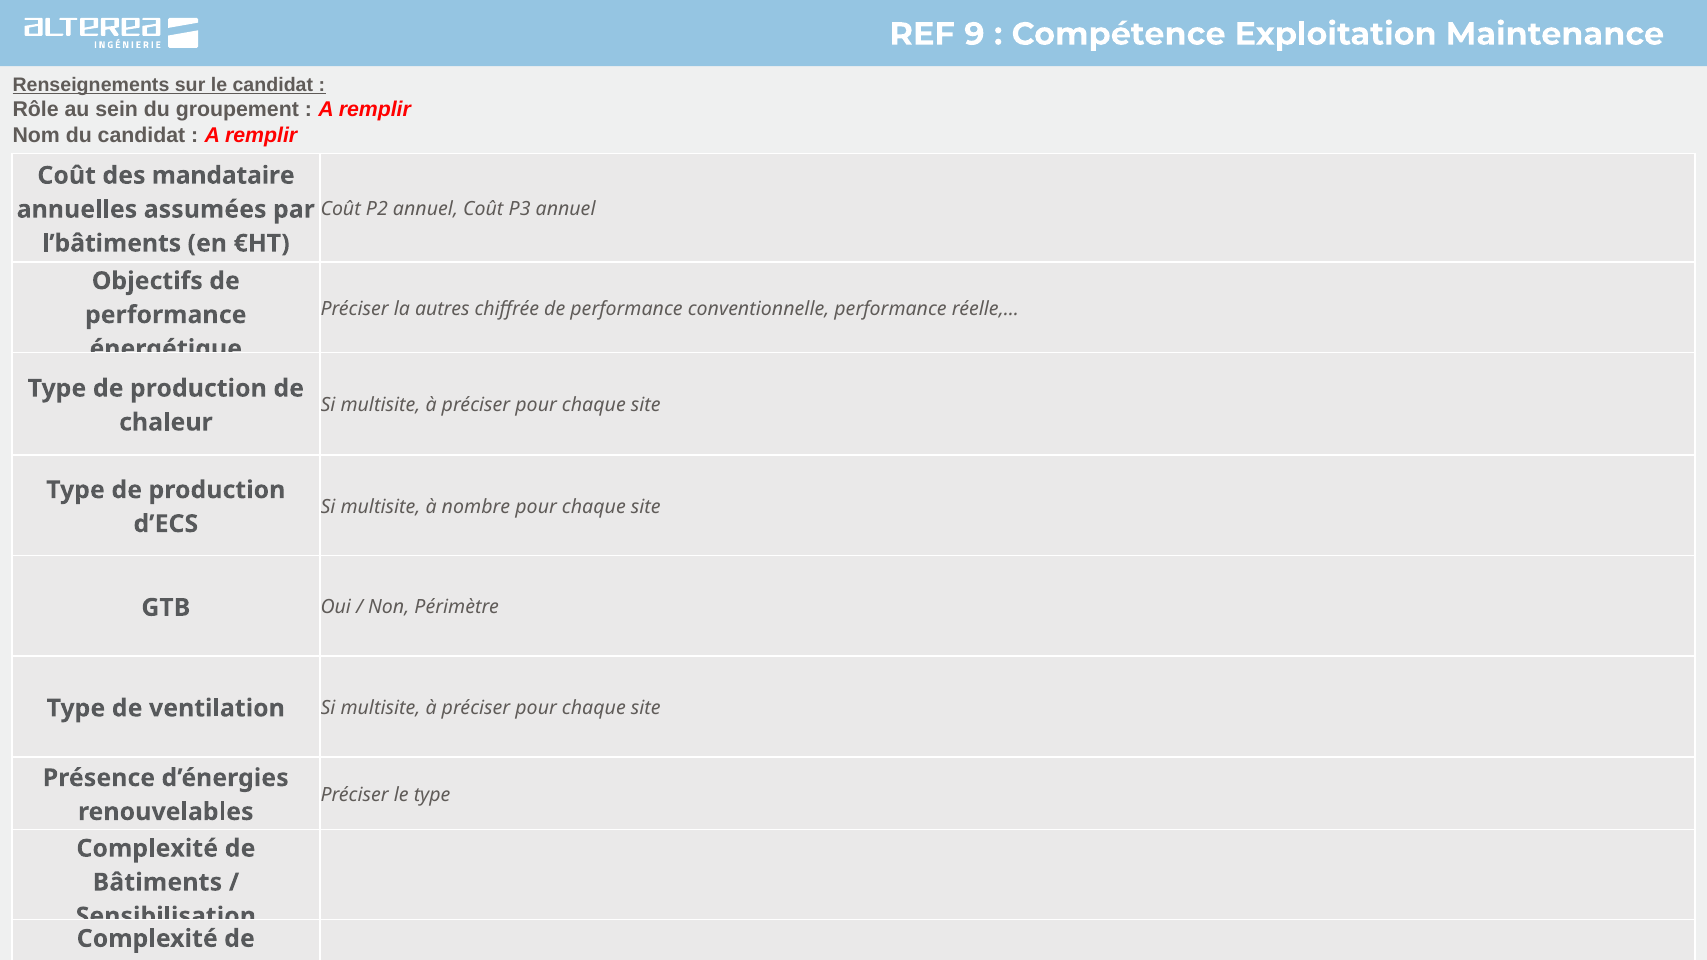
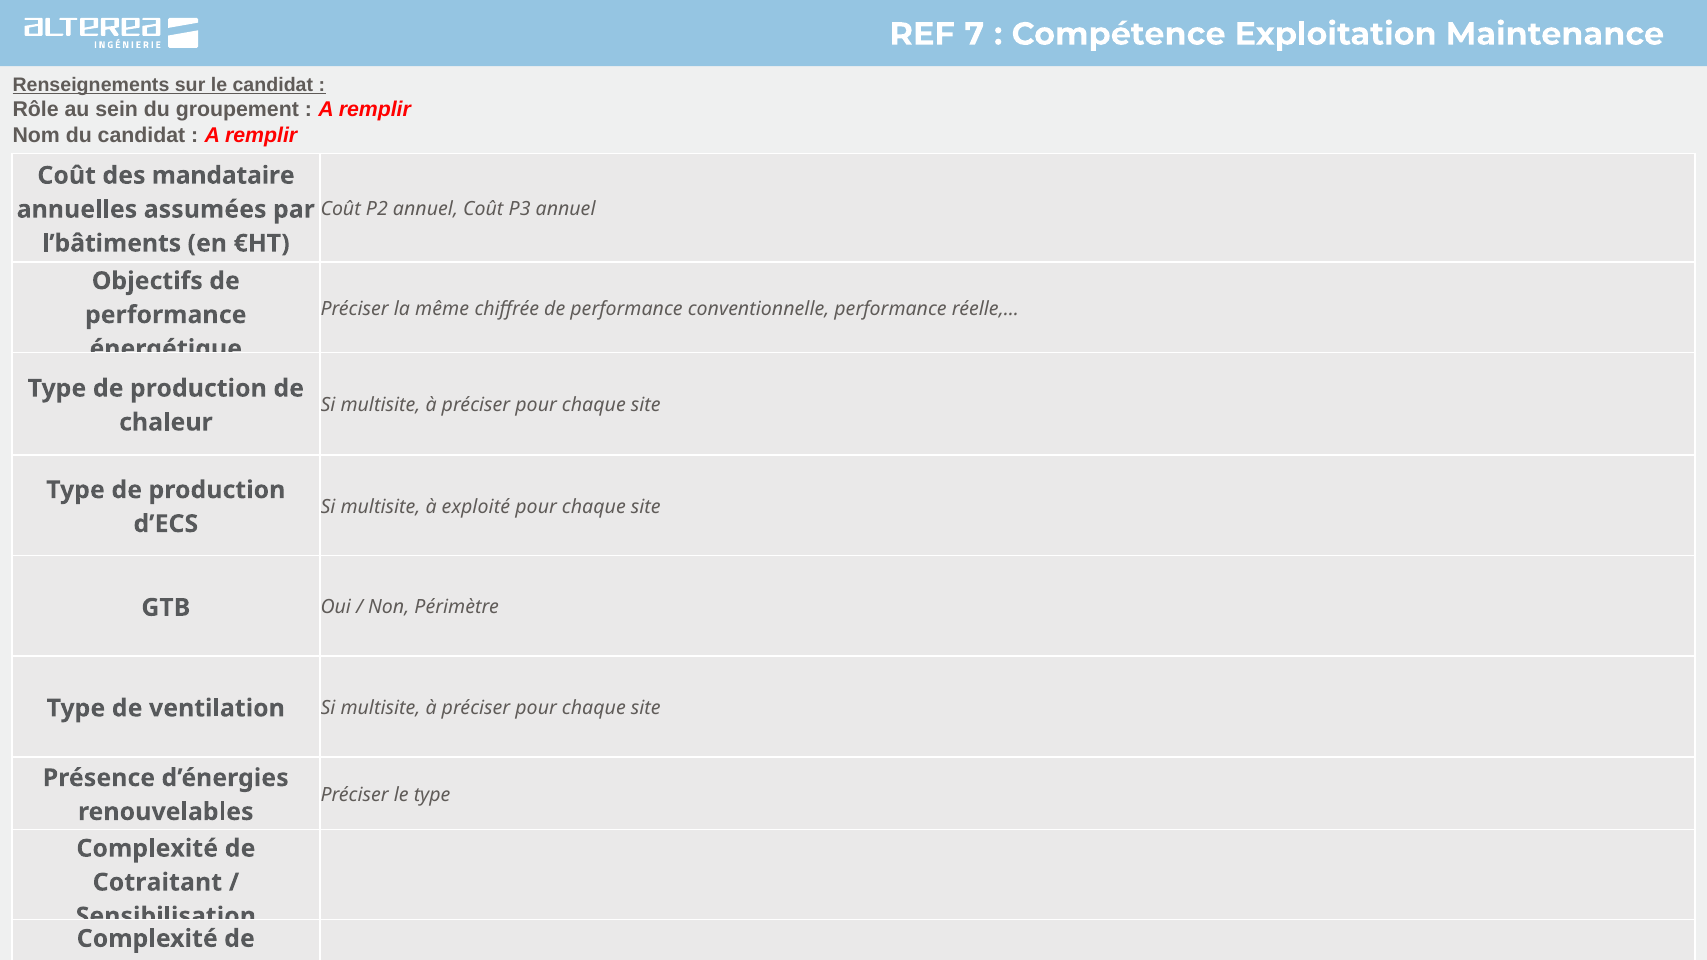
9: 9 -> 7
autres: autres -> même
nombre: nombre -> exploité
Bâtiments: Bâtiments -> Cotraitant
